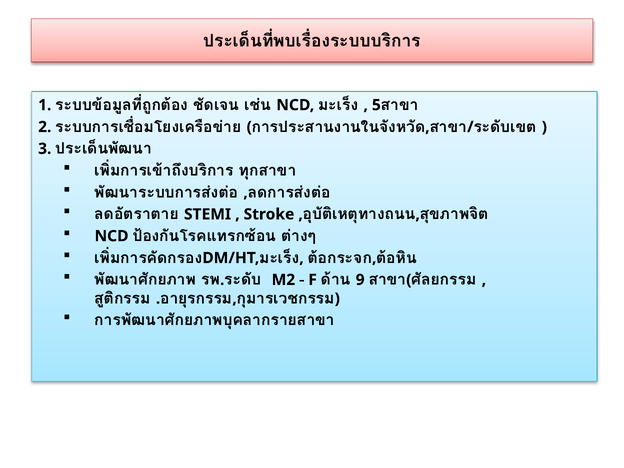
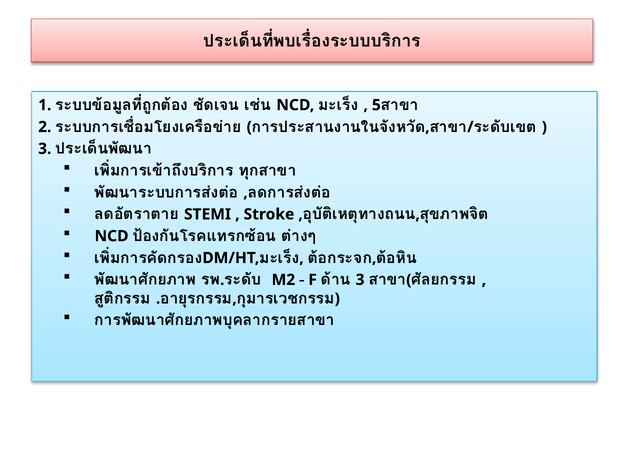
9 at (360, 280): 9 -> 3
